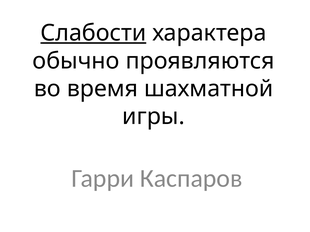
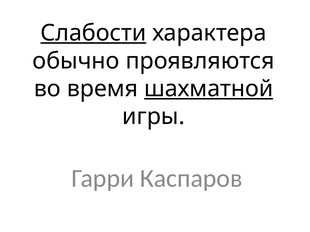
шахматной underline: none -> present
